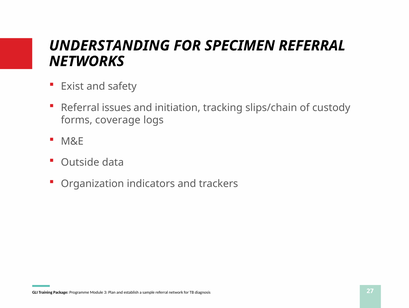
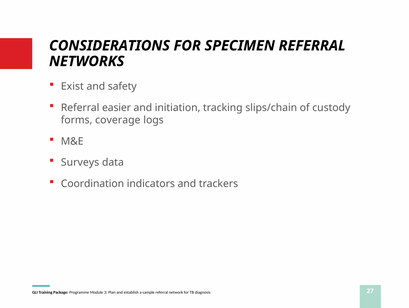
UNDERSTANDING: UNDERSTANDING -> CONSIDERATIONS
issues: issues -> easier
Outside: Outside -> Surveys
Organization: Organization -> Coordination
